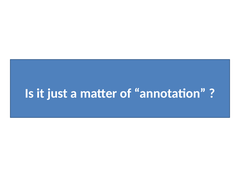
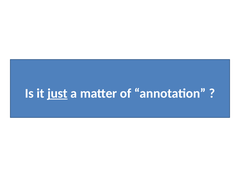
just underline: none -> present
